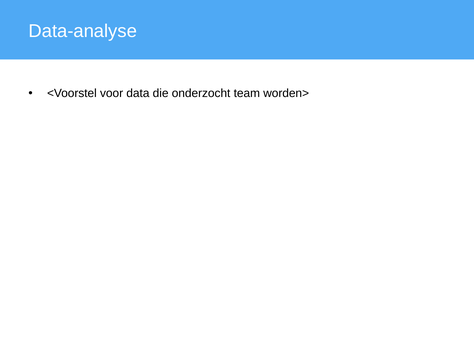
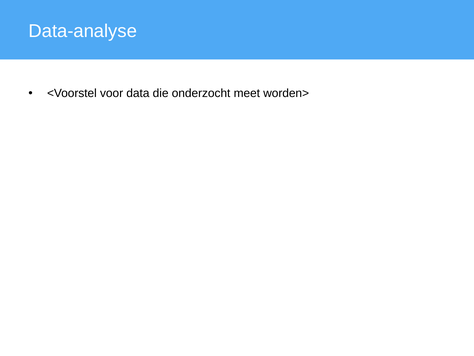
team: team -> meet
